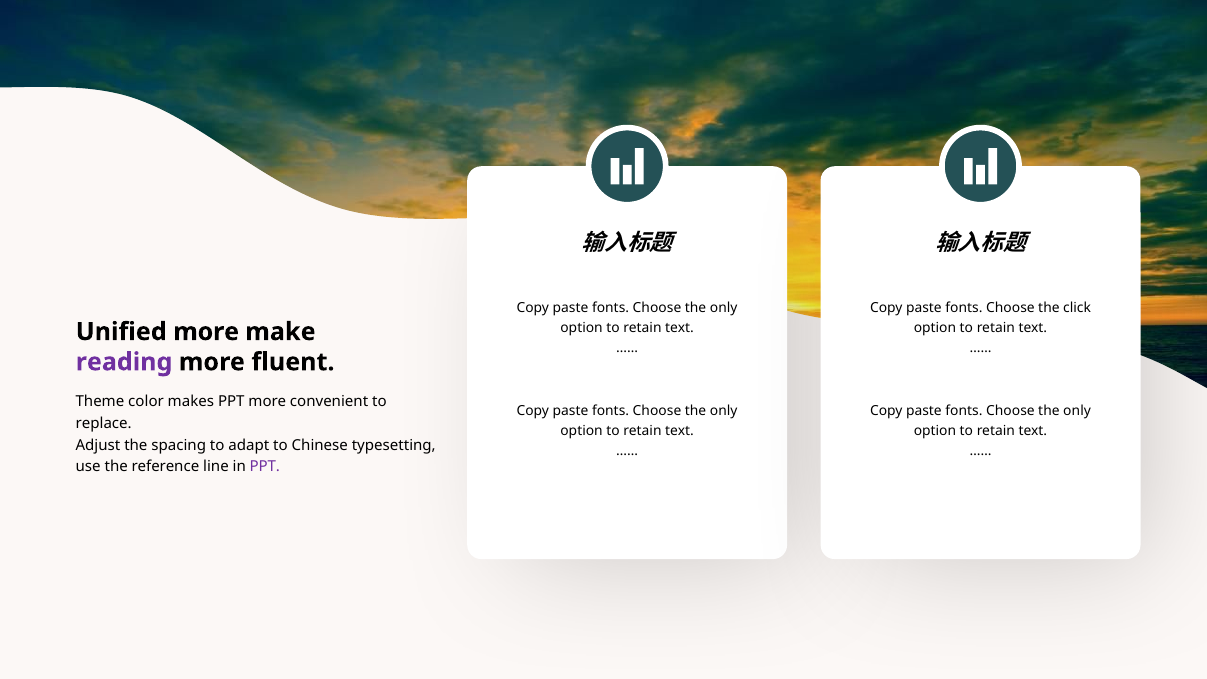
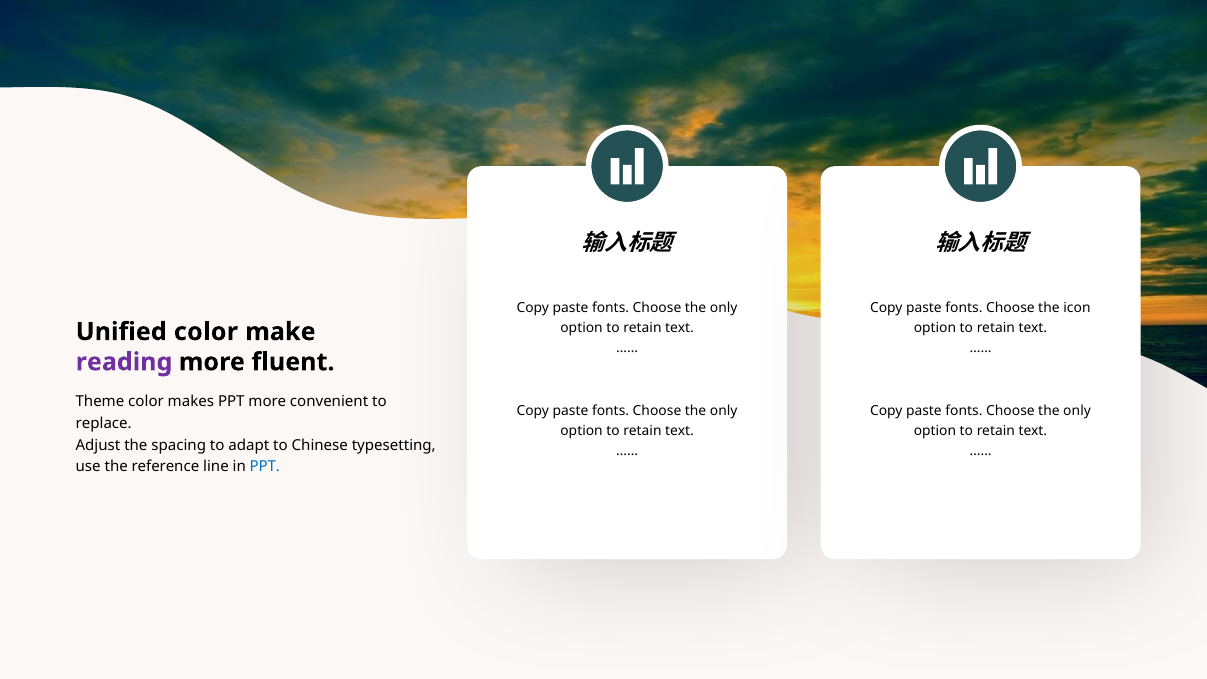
click: click -> icon
Unified more: more -> color
PPT at (265, 467) colour: purple -> blue
